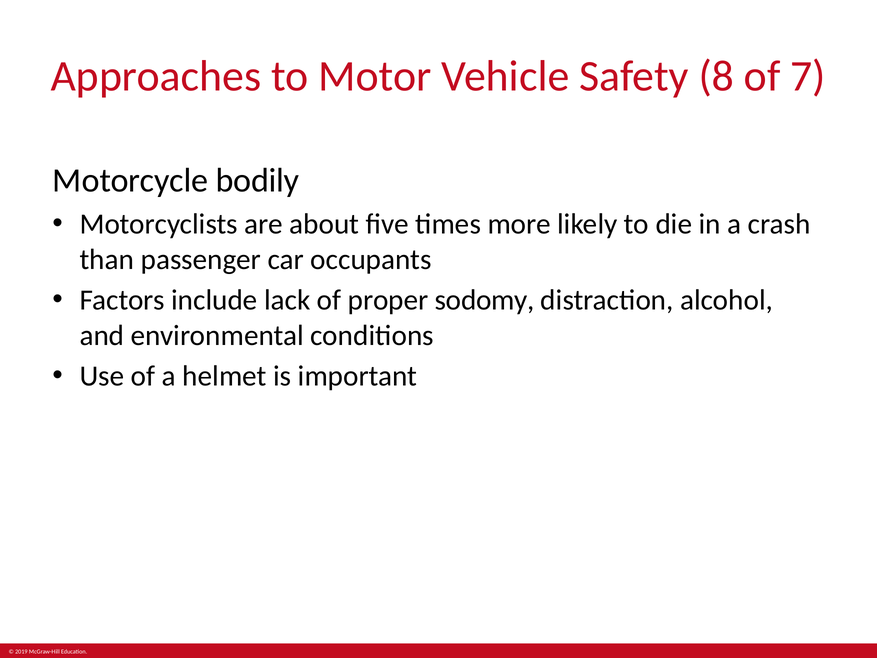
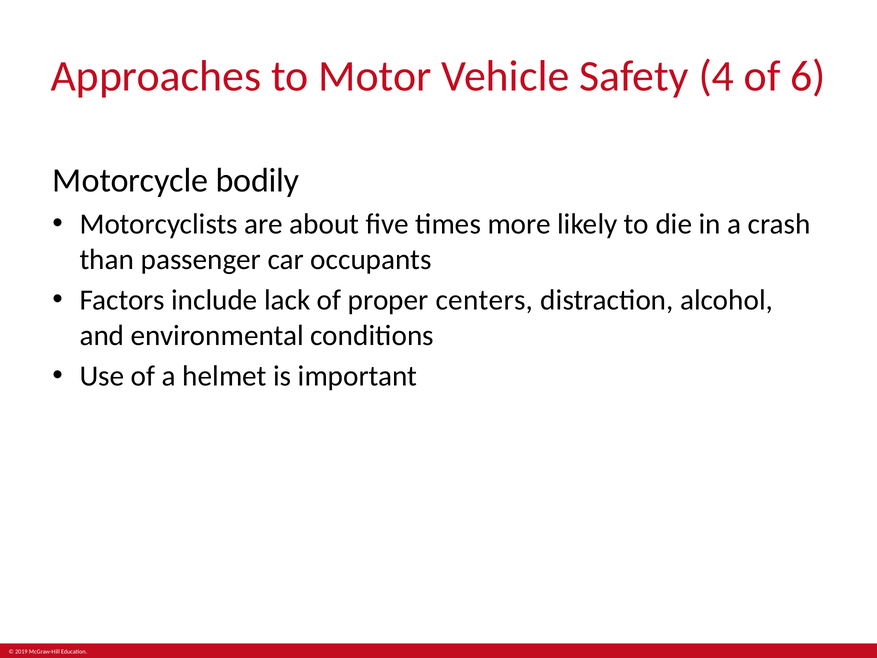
8: 8 -> 4
7: 7 -> 6
sodomy: sodomy -> centers
